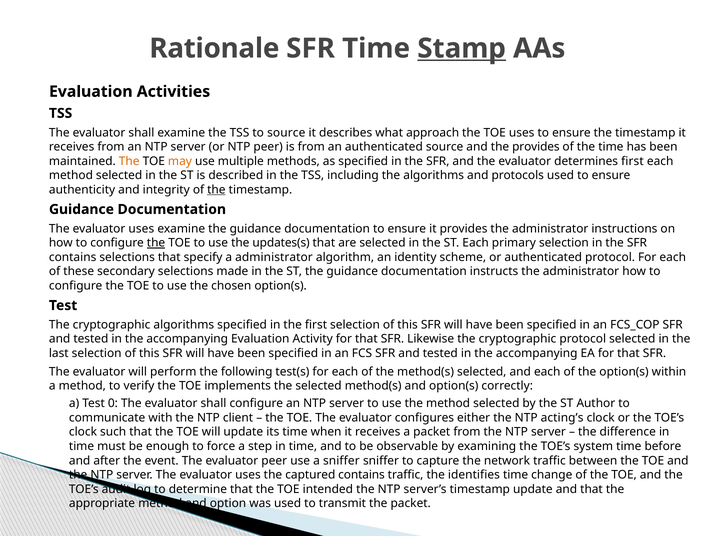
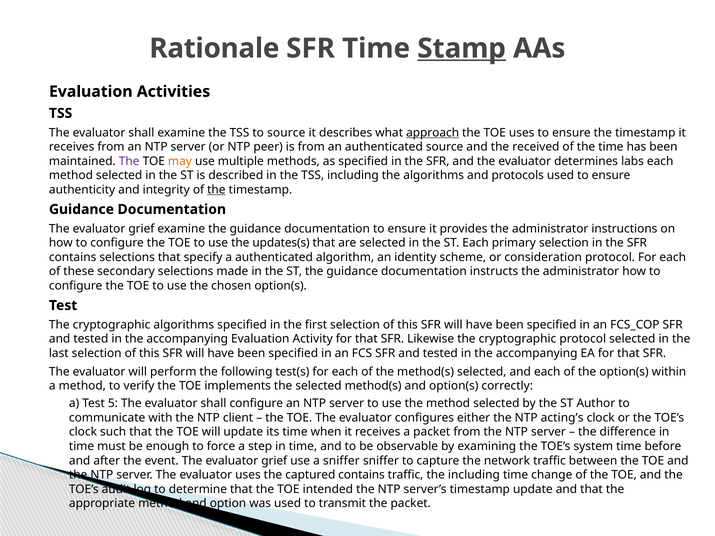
approach underline: none -> present
the provides: provides -> received
The at (129, 161) colour: orange -> purple
determines first: first -> labs
uses at (141, 229): uses -> grief
the at (156, 243) underline: present -> none
a administrator: administrator -> authenticated
or authenticated: authenticated -> consideration
0: 0 -> 5
event The evaluator peer: peer -> grief
the identifies: identifies -> including
